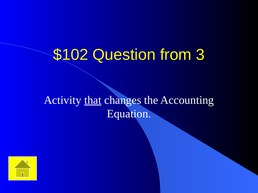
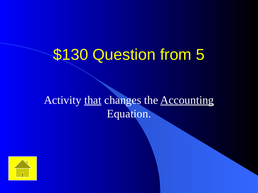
$102: $102 -> $130
3: 3 -> 5
Accounting underline: none -> present
